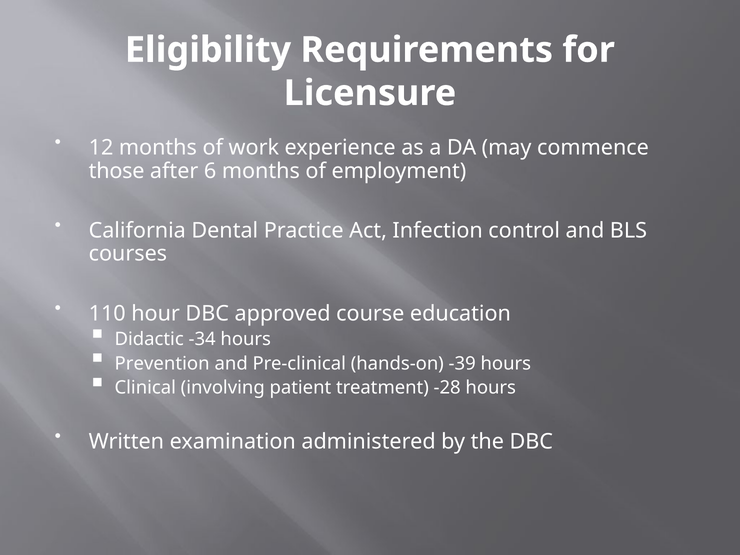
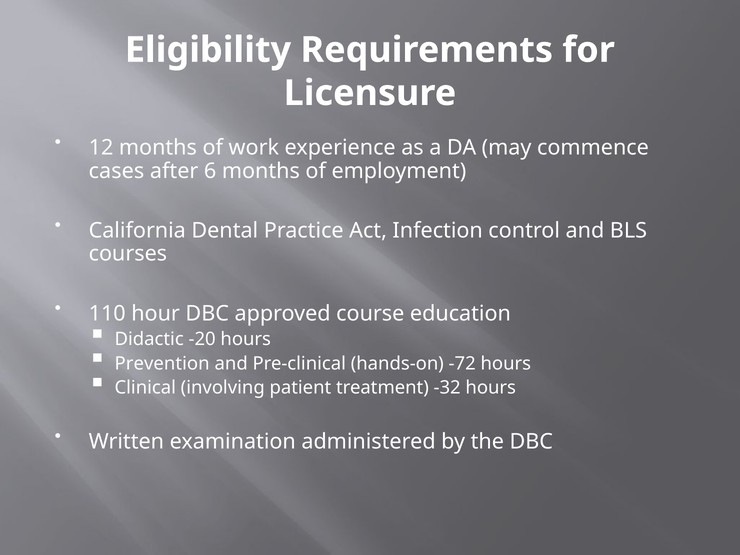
those: those -> cases
-34: -34 -> -20
-39: -39 -> -72
-28: -28 -> -32
